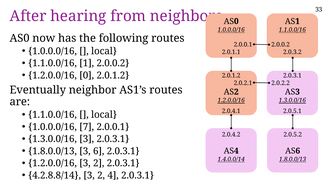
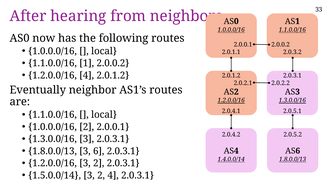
1.2.0.0/16 0: 0 -> 4
1.0.0.0/16 7: 7 -> 2
4.2.8.8/14: 4.2.8.8/14 -> 1.5.0.0/14
